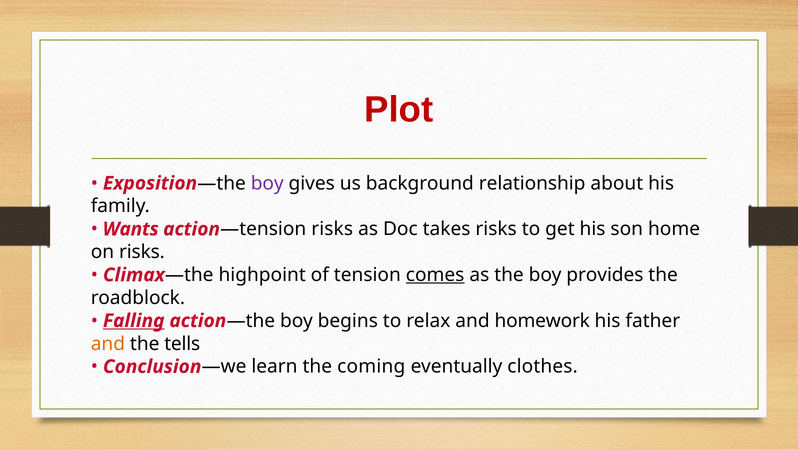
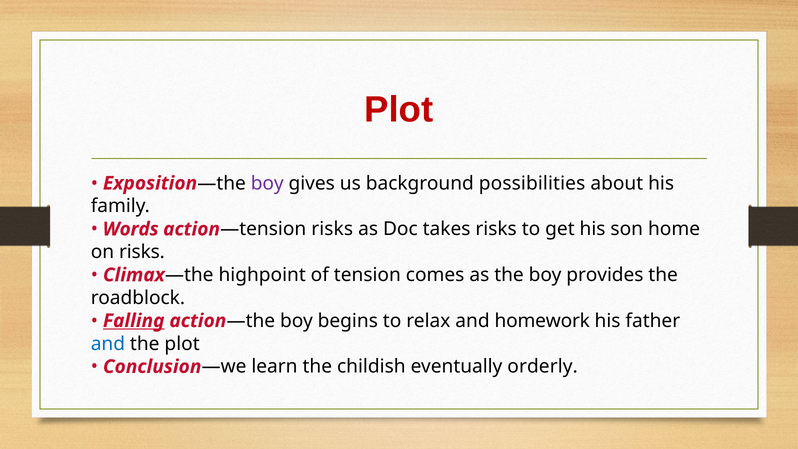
relationship: relationship -> possibilities
Wants: Wants -> Words
comes underline: present -> none
and at (108, 344) colour: orange -> blue
the tells: tells -> plot
coming: coming -> childish
clothes: clothes -> orderly
